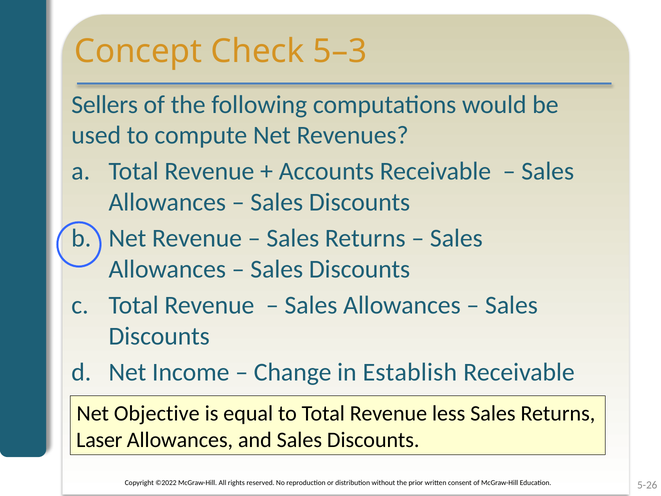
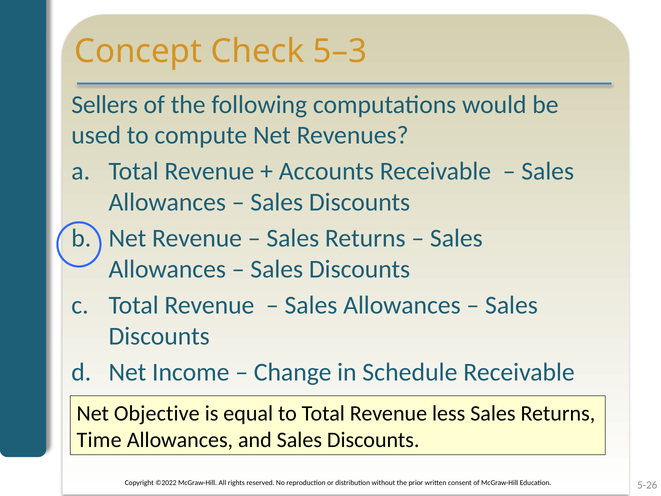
Establish: Establish -> Schedule
Laser: Laser -> Time
